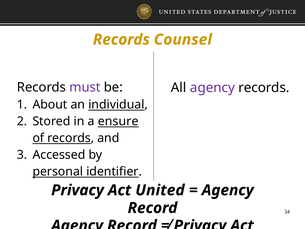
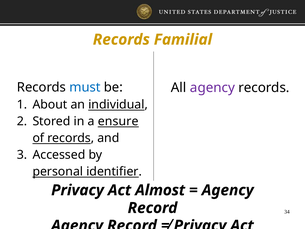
Counsel: Counsel -> Familial
must colour: purple -> blue
United: United -> Almost
